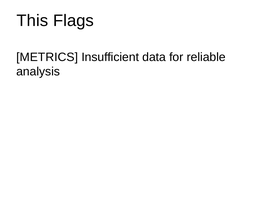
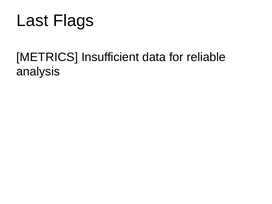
This: This -> Last
